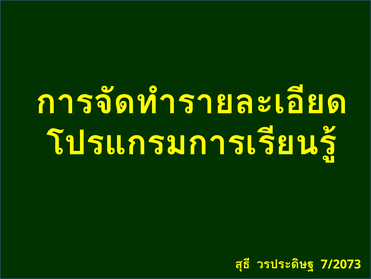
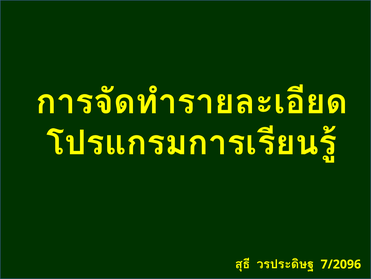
7/2073: 7/2073 -> 7/2096
